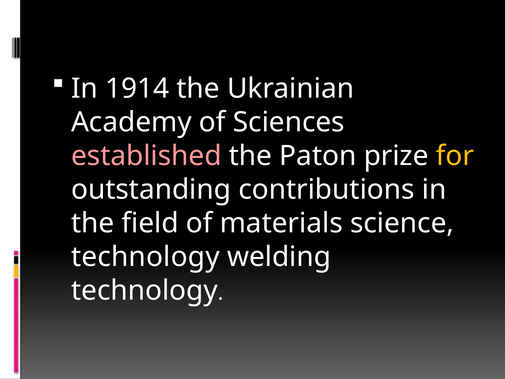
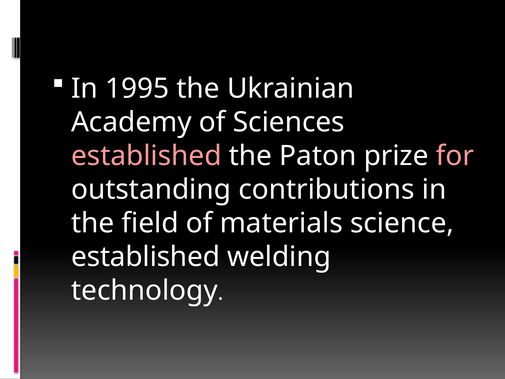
1914: 1914 -> 1995
for colour: yellow -> pink
technology at (145, 257): technology -> established
